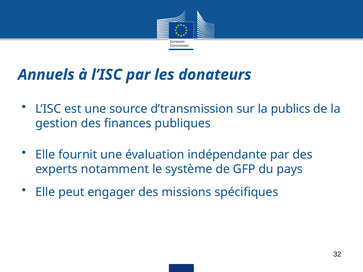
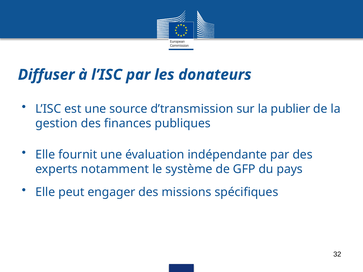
Annuels: Annuels -> Diffuser
publics: publics -> publier
